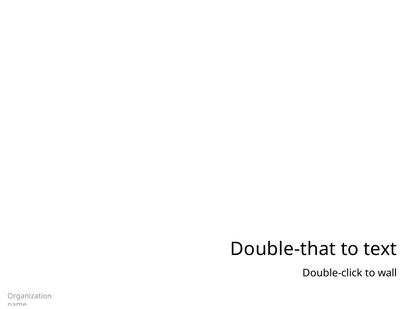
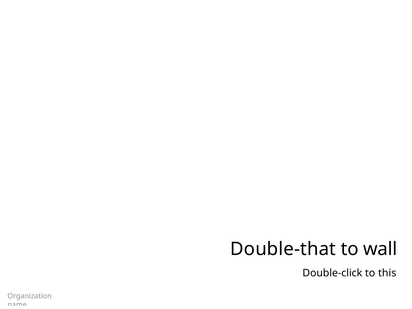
text: text -> wall
wall: wall -> this
